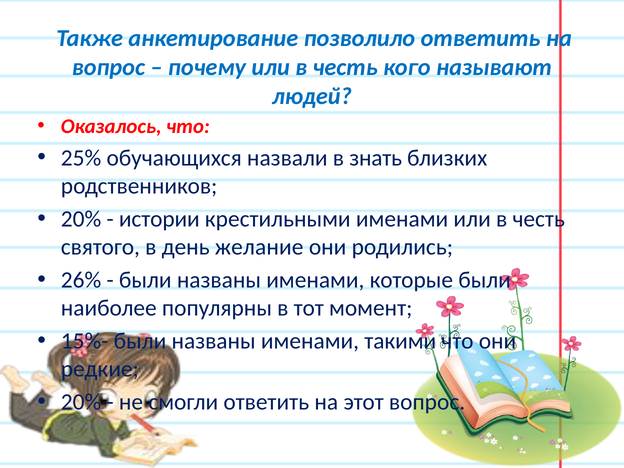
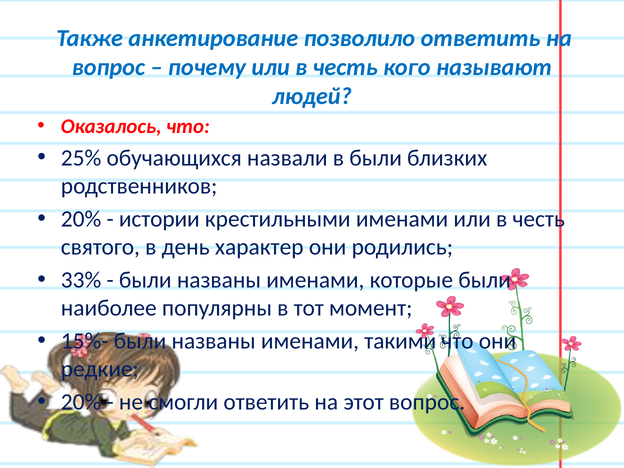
в знать: знать -> были
желание: желание -> характер
26%: 26% -> 33%
